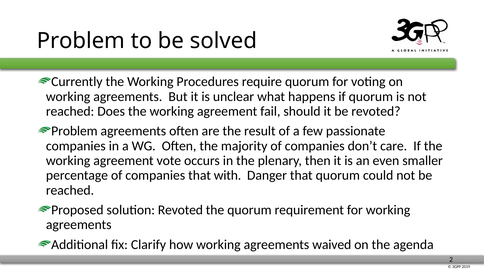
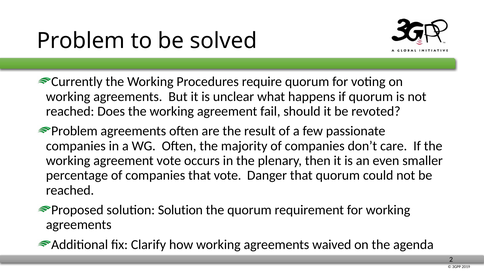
that with: with -> vote
solution Revoted: Revoted -> Solution
